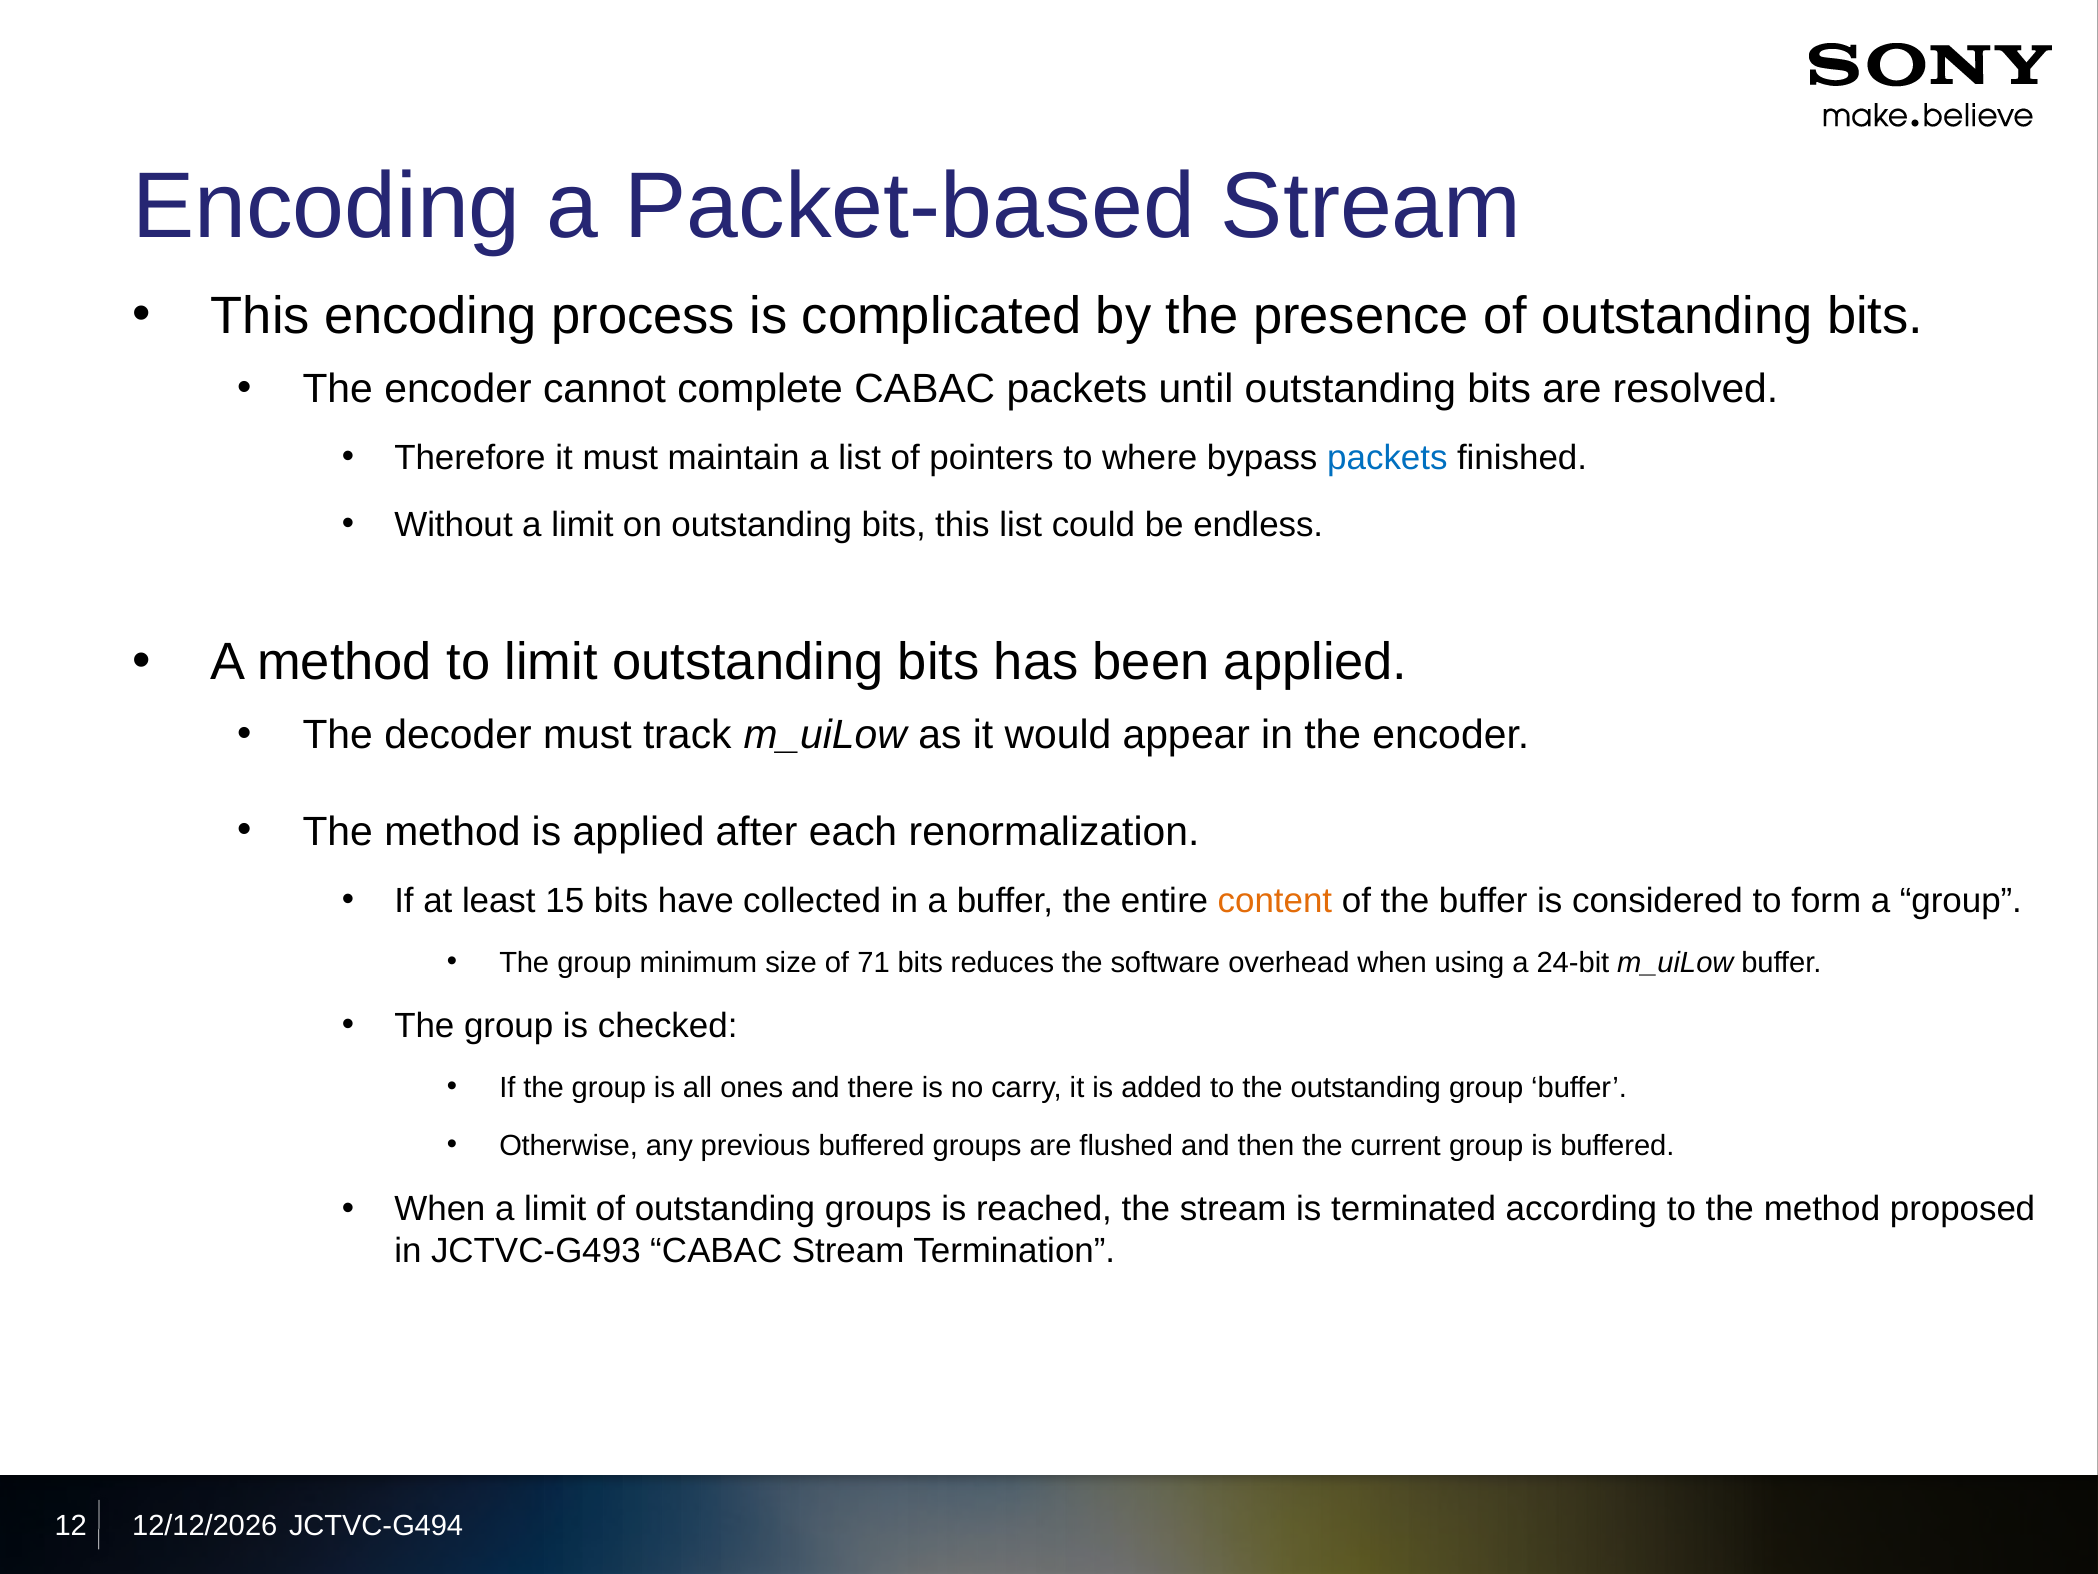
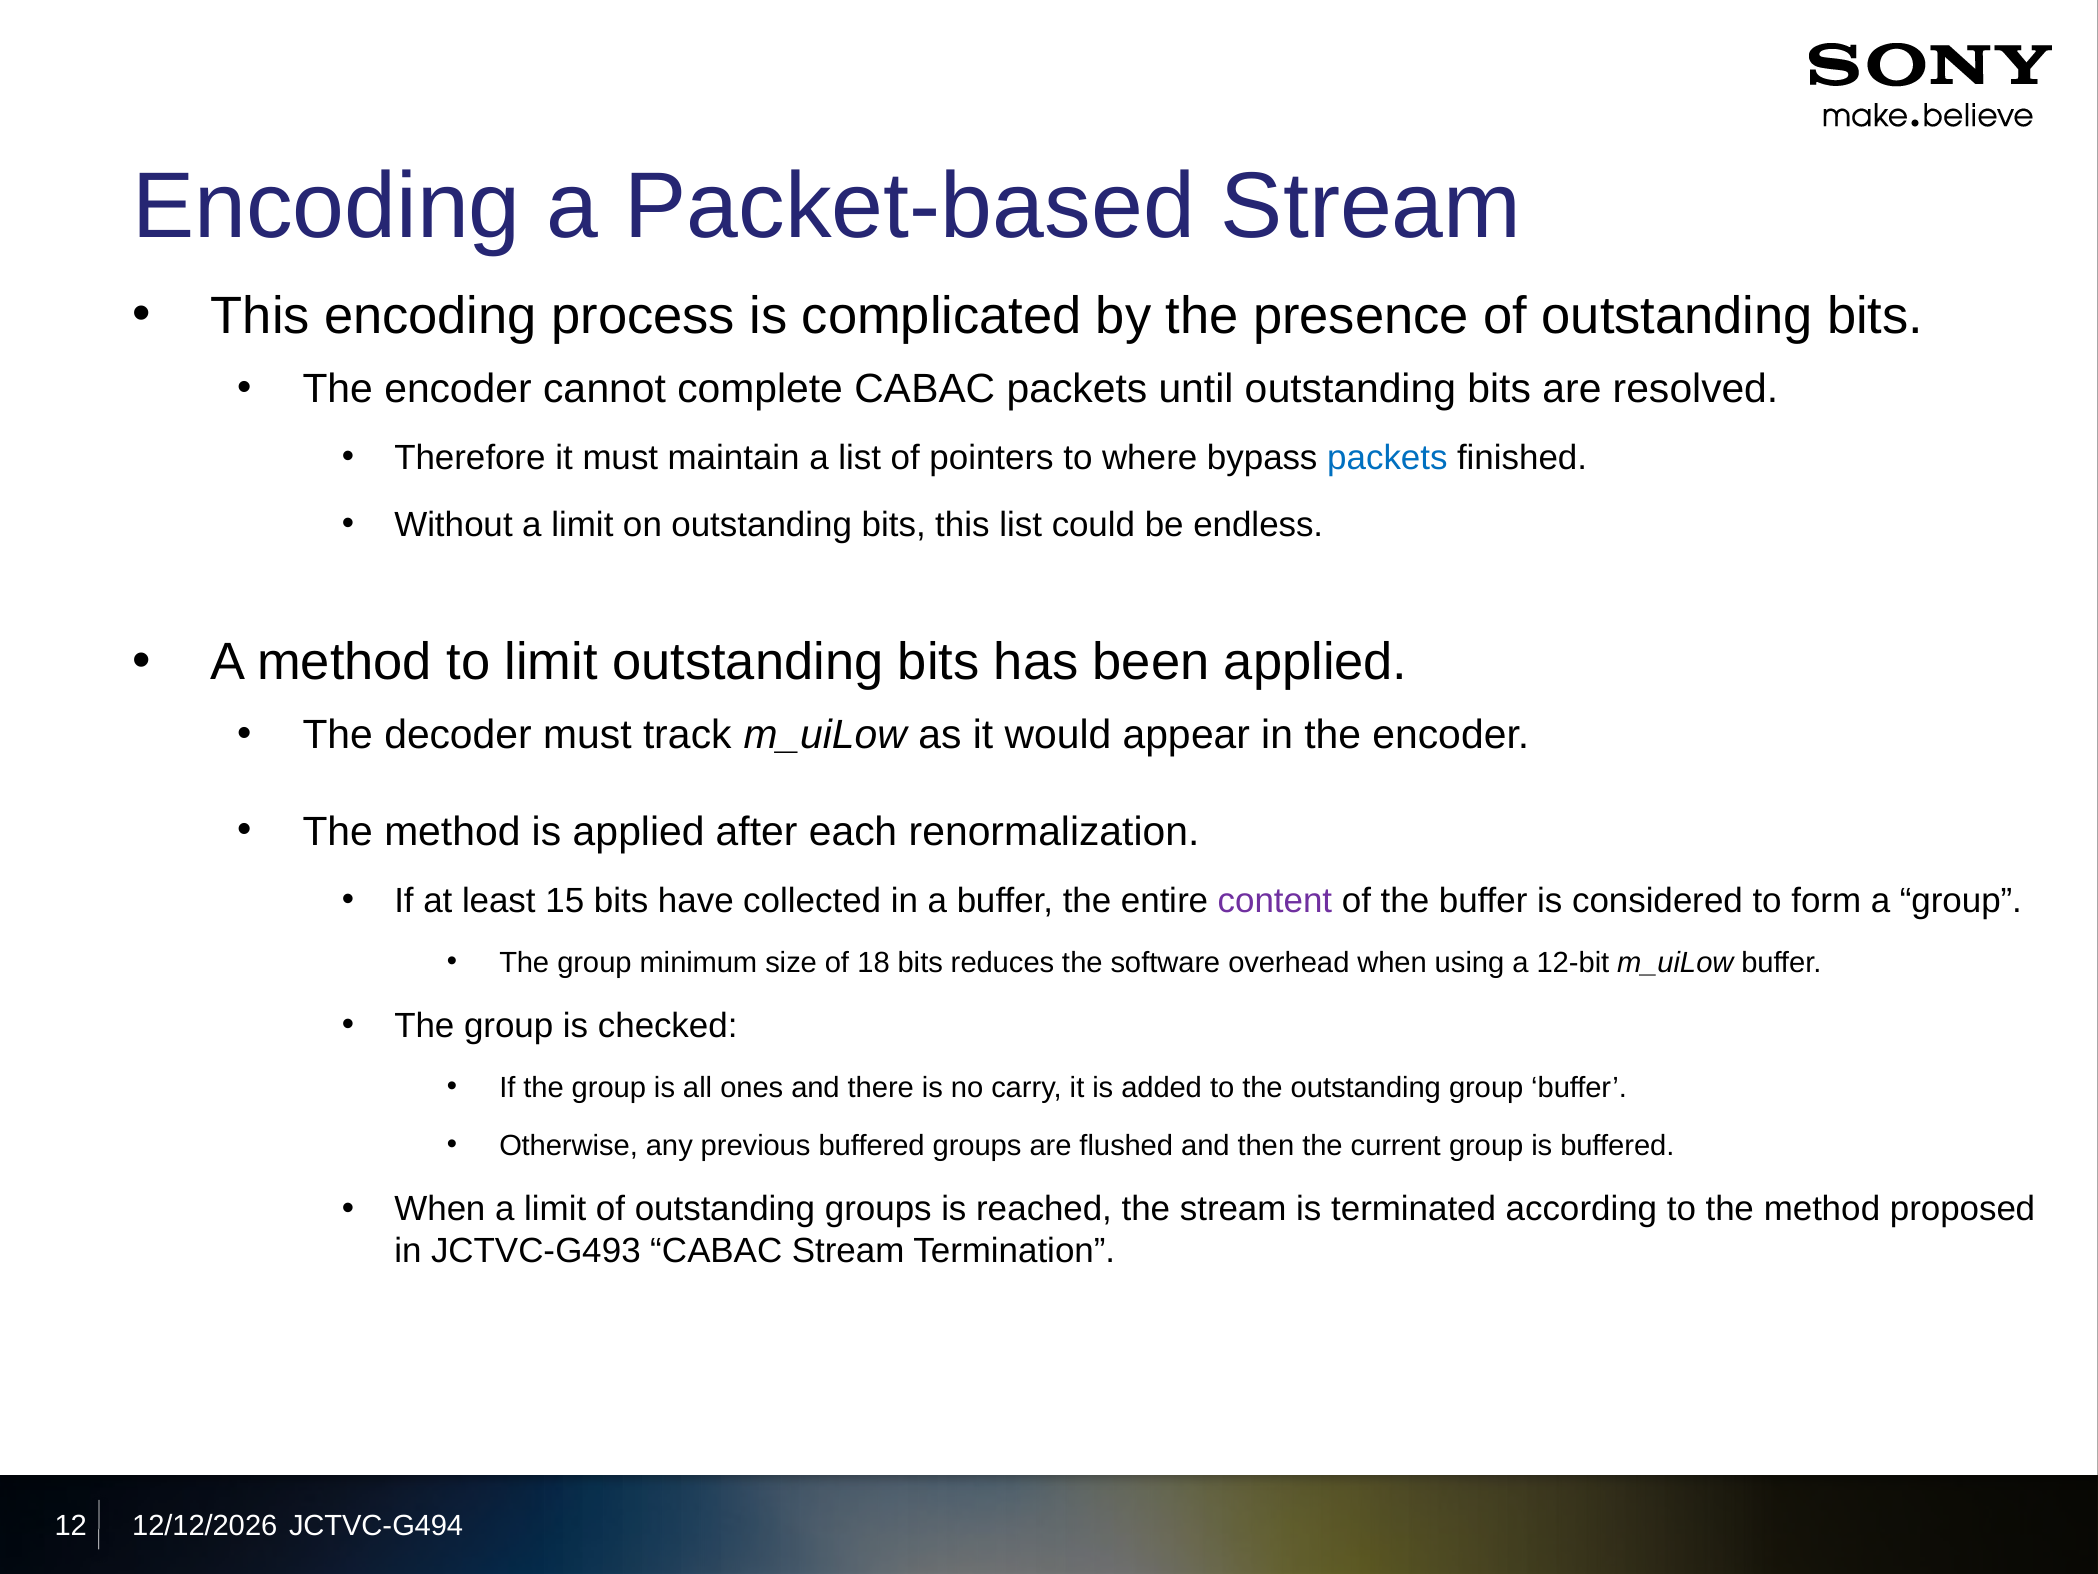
content colour: orange -> purple
71: 71 -> 18
24-bit: 24-bit -> 12-bit
